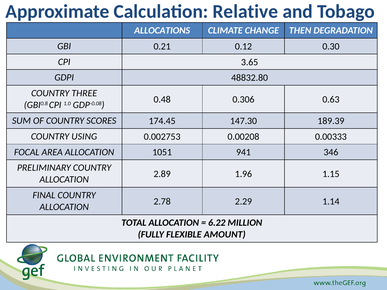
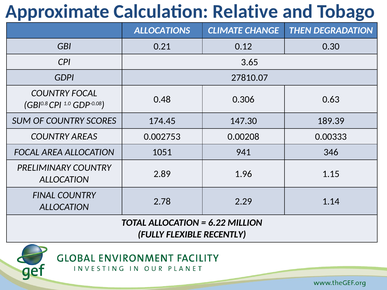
48832.80: 48832.80 -> 27810.07
COUNTRY THREE: THREE -> FOCAL
USING: USING -> AREAS
AMOUNT: AMOUNT -> RECENTLY
